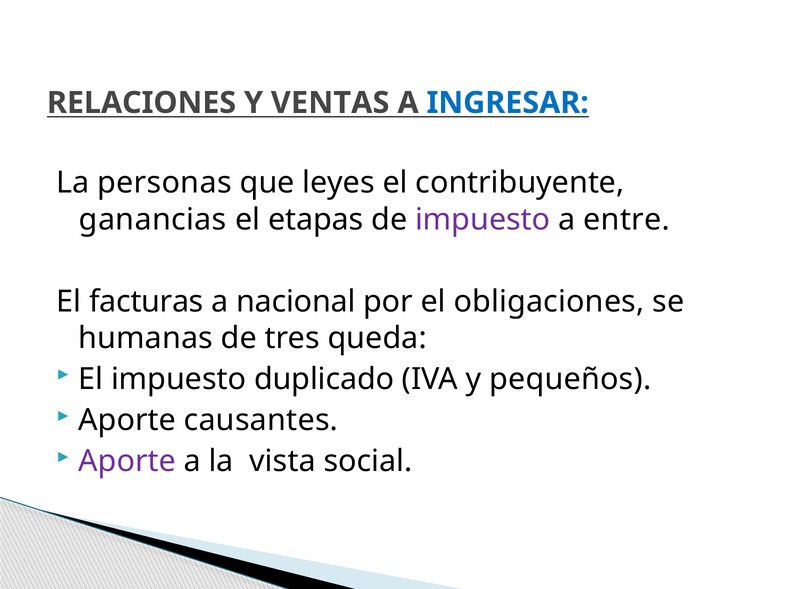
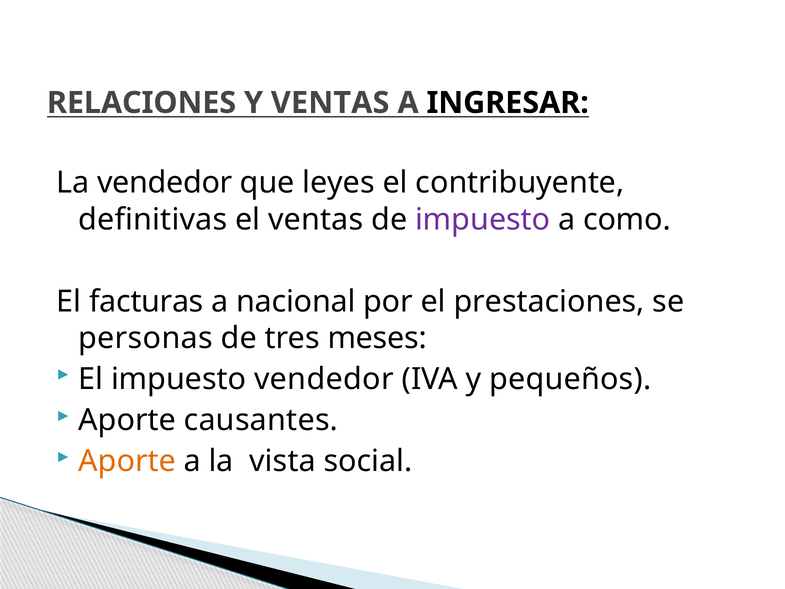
INGRESAR colour: blue -> black
La personas: personas -> vendedor
ganancias: ganancias -> definitivas
el etapas: etapas -> ventas
entre: entre -> como
obligaciones: obligaciones -> prestaciones
humanas: humanas -> personas
queda: queda -> meses
impuesto duplicado: duplicado -> vendedor
Aporte at (127, 461) colour: purple -> orange
